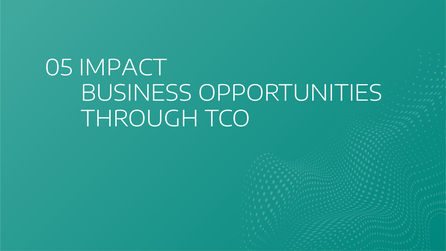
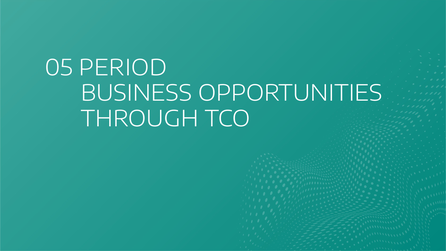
IMPACT: IMPACT -> PERIOD
